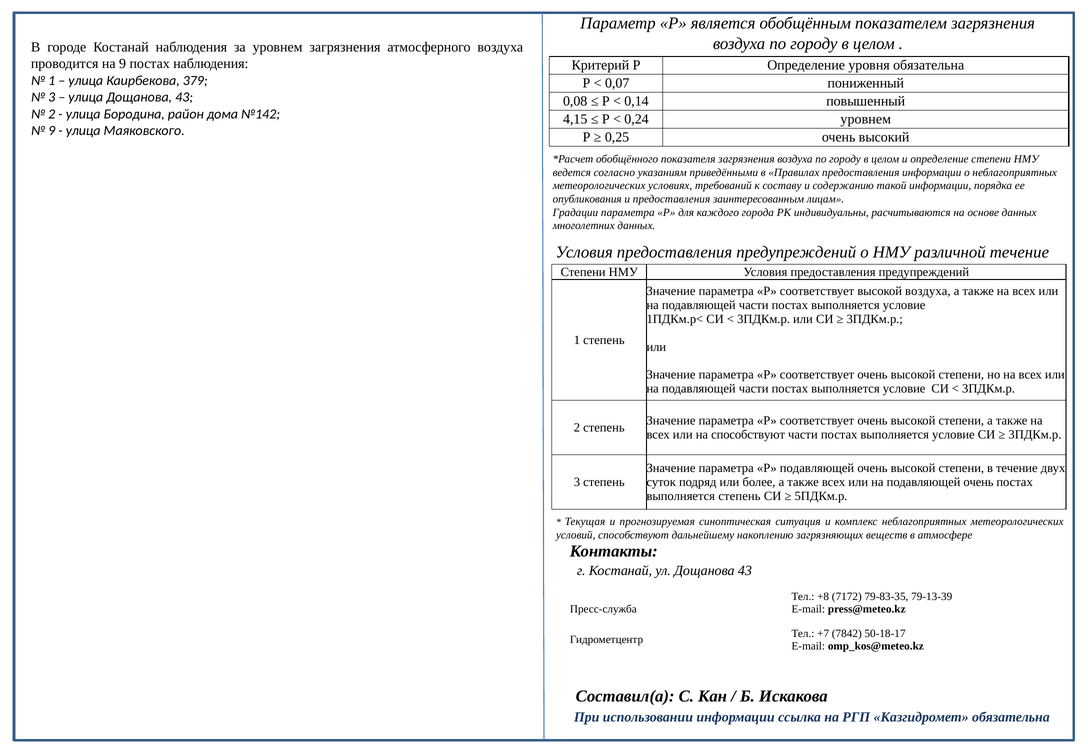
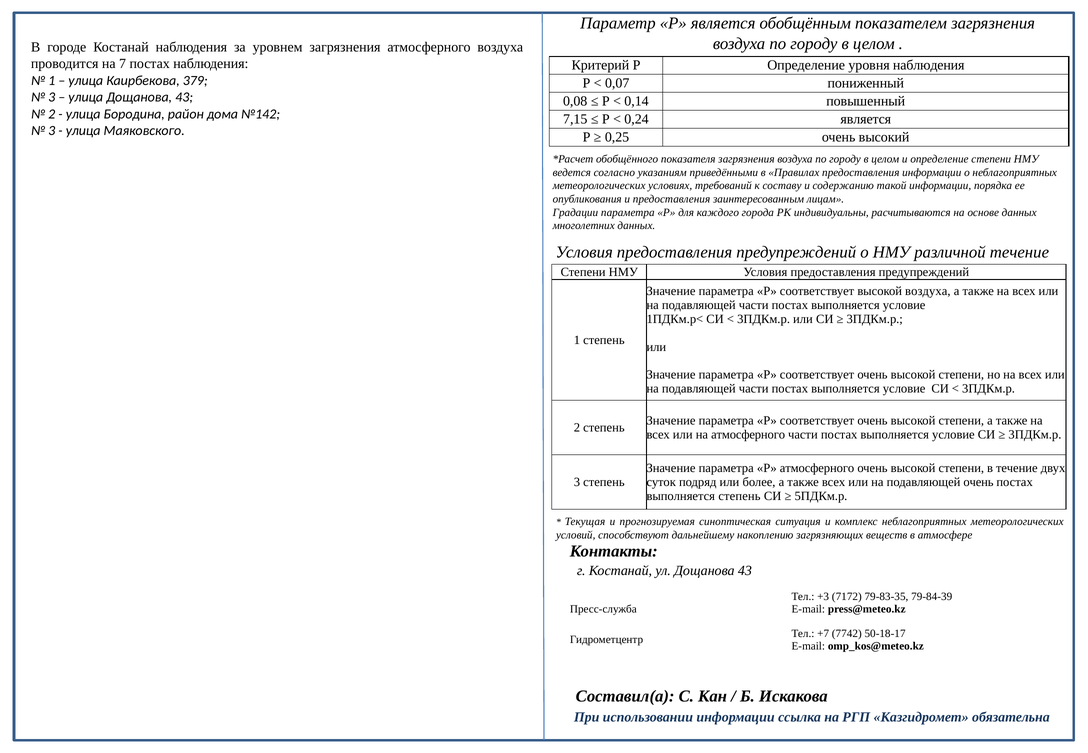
на 9: 9 -> 7
уровня обязательна: обязательна -> наблюдения
4,15: 4,15 -> 7,15
0,24 уровнем: уровнем -> является
9 at (52, 131): 9 -> 3
на способствуют: способствуют -> атмосферного
Р подавляющей: подавляющей -> атмосферного
+8: +8 -> +3
79-13-39: 79-13-39 -> 79-84-39
7842: 7842 -> 7742
